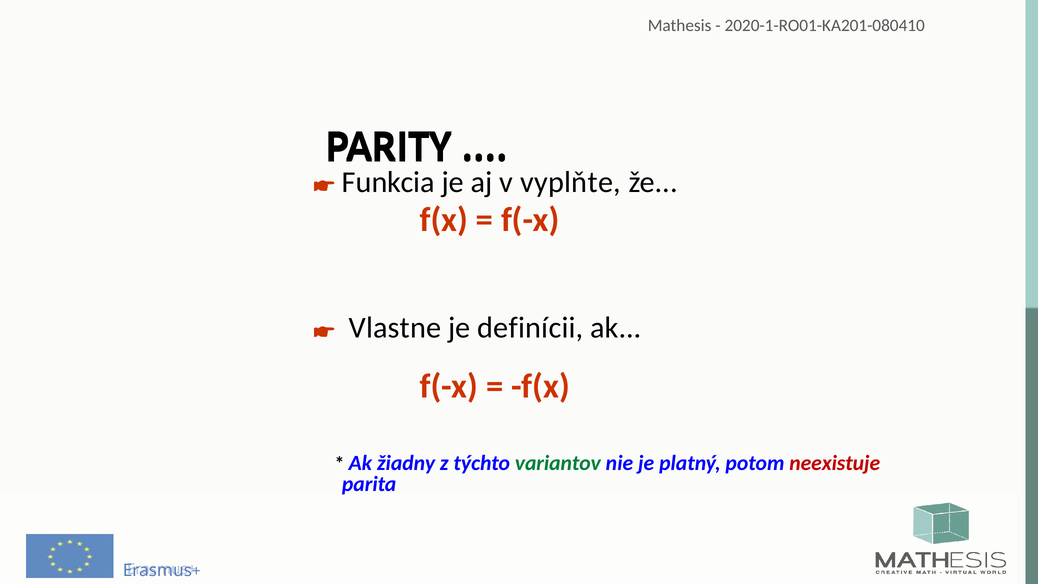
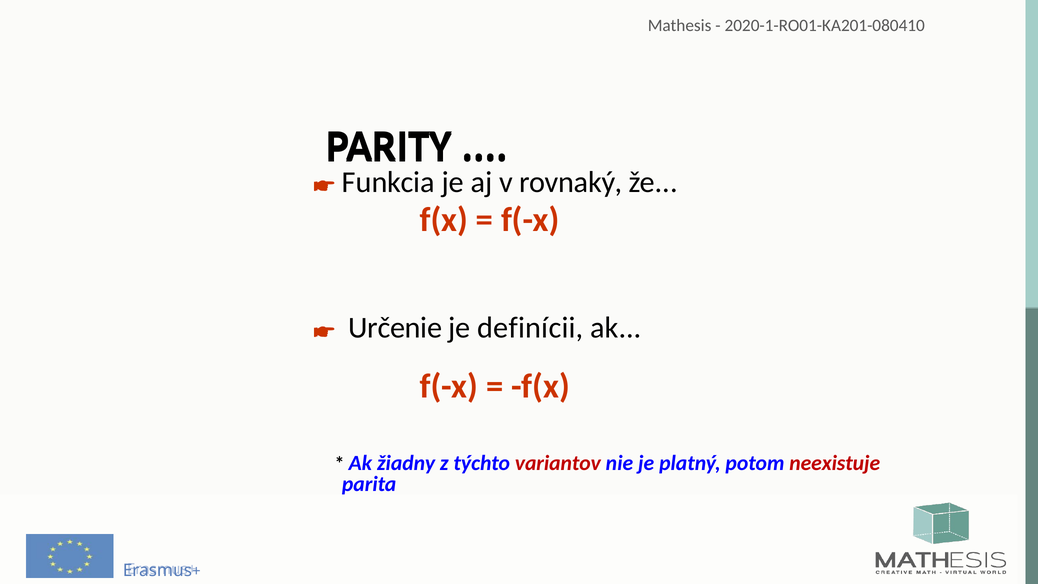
vyplňte: vyplňte -> rovnaký
Vlastne: Vlastne -> Určenie
variantov colour: green -> red
